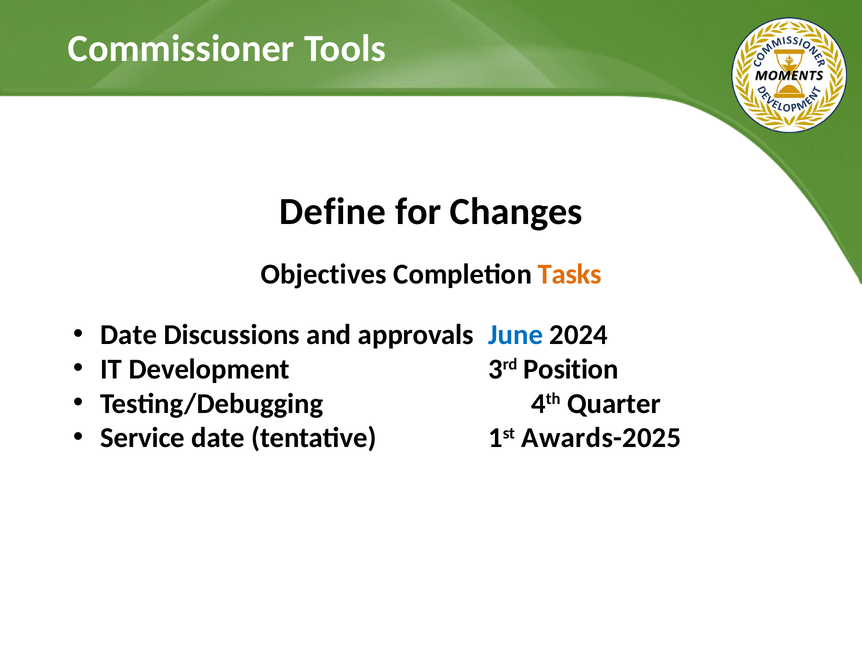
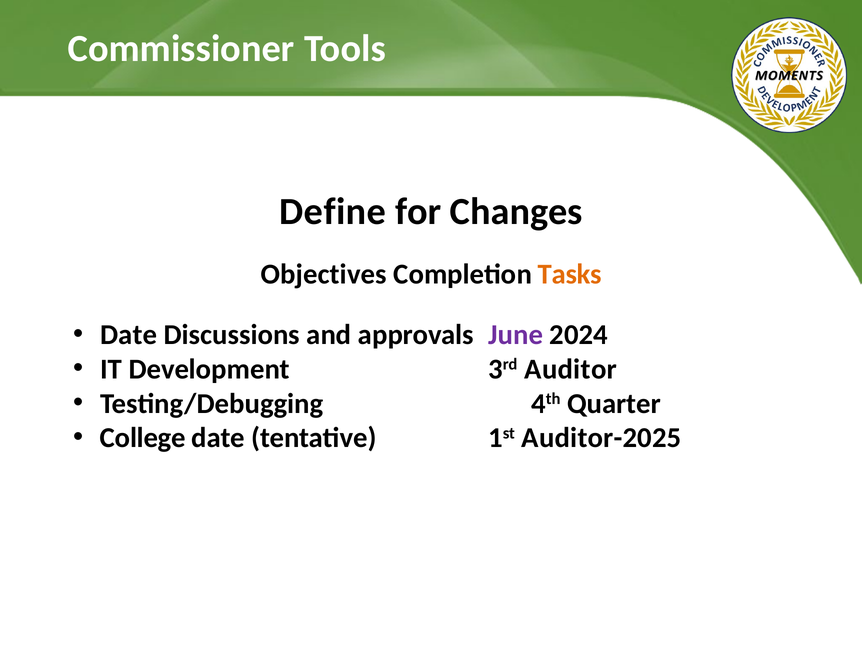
June colour: blue -> purple
Position: Position -> Auditor
Service: Service -> College
Awards-2025: Awards-2025 -> Auditor-2025
